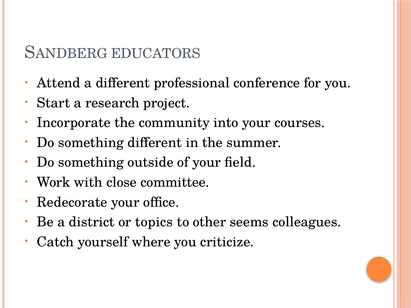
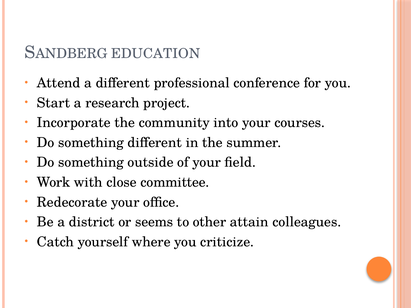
EDUCATORS: EDUCATORS -> EDUCATION
topics: topics -> seems
seems: seems -> attain
